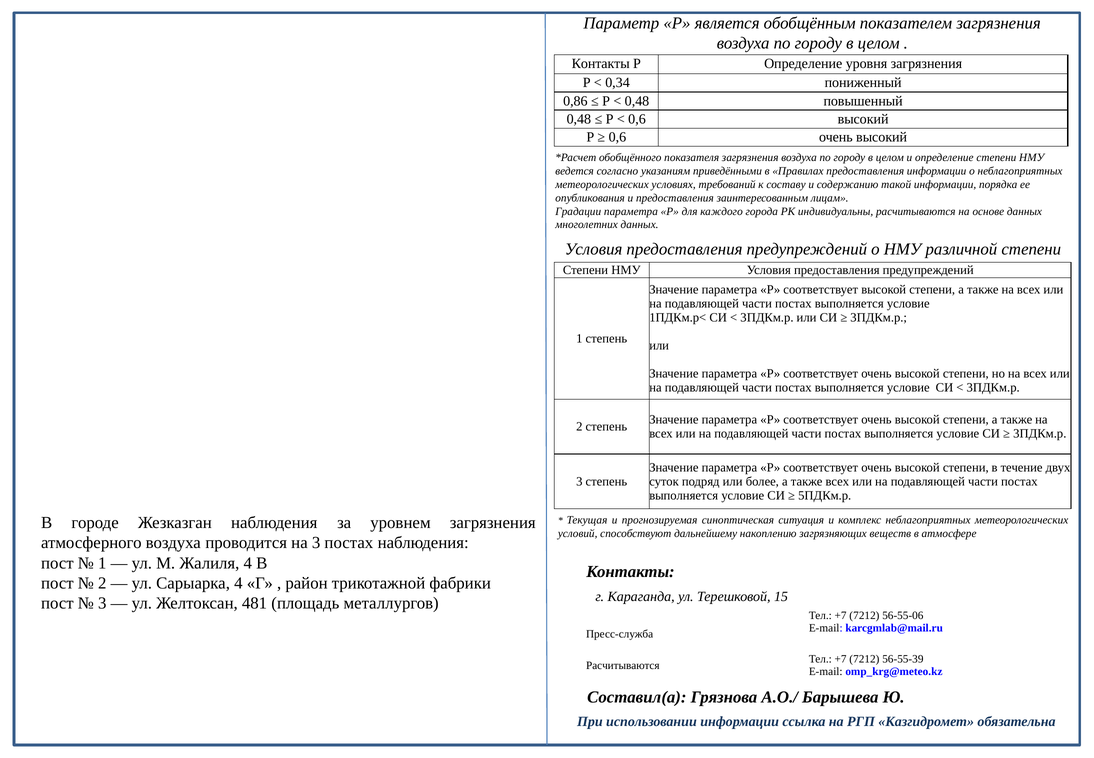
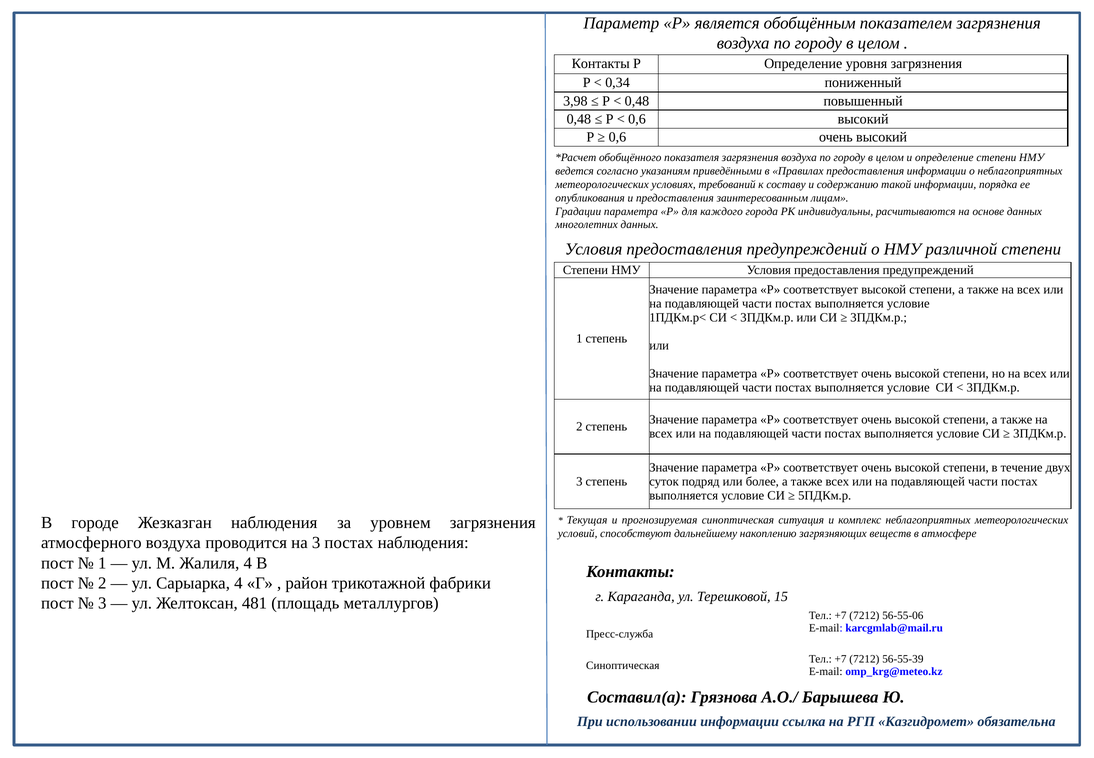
0,86: 0,86 -> 3,98
Расчитываются at (623, 665): Расчитываются -> Синоптическая
